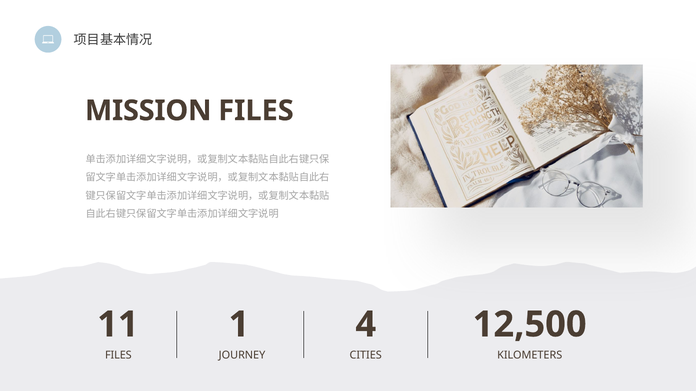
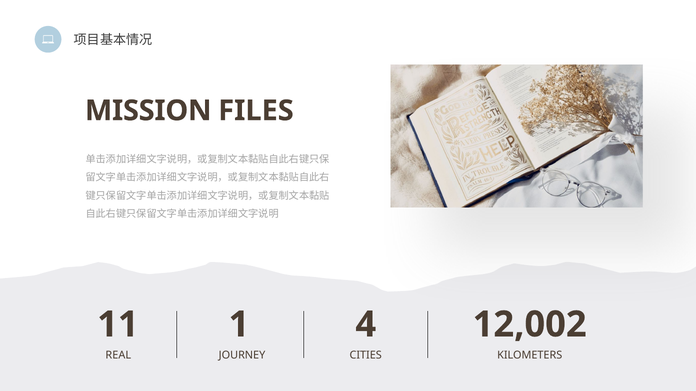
12,500: 12,500 -> 12,002
FILES at (118, 356): FILES -> REAL
